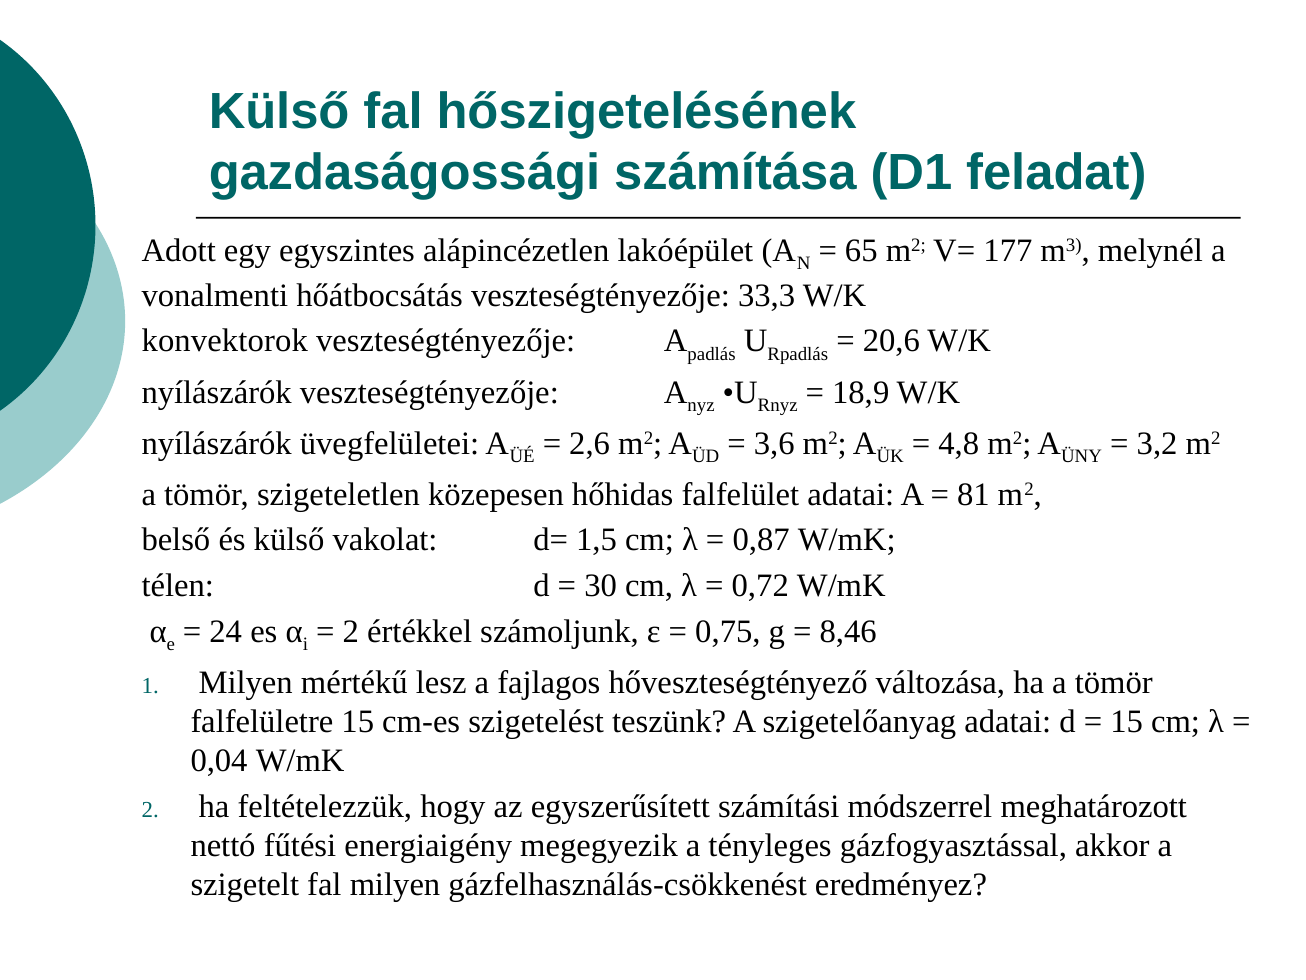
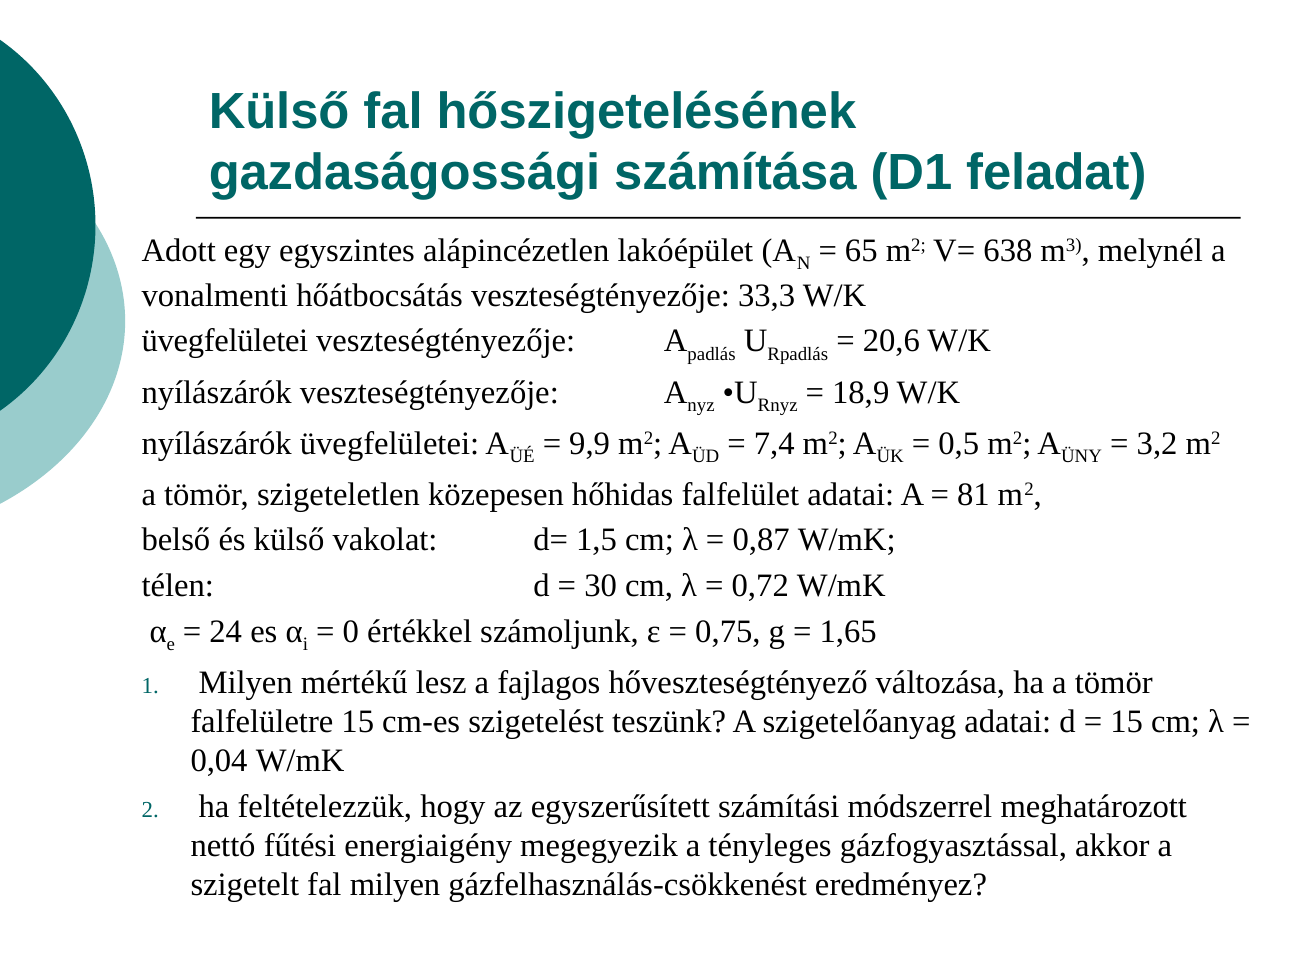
177: 177 -> 638
konvektorok at (225, 341): konvektorok -> üvegfelületei
2,6: 2,6 -> 9,9
3,6: 3,6 -> 7,4
4,8: 4,8 -> 0,5
2 at (351, 631): 2 -> 0
8,46: 8,46 -> 1,65
